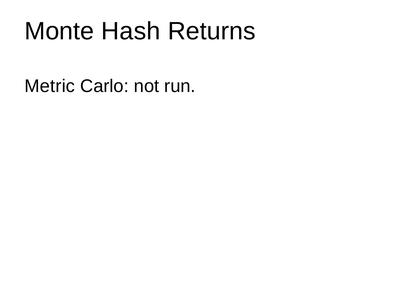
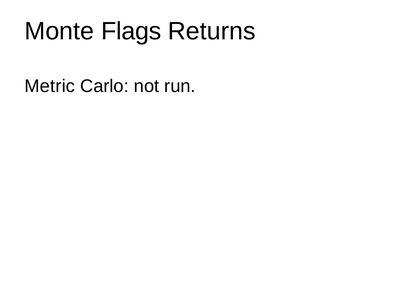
Hash: Hash -> Flags
